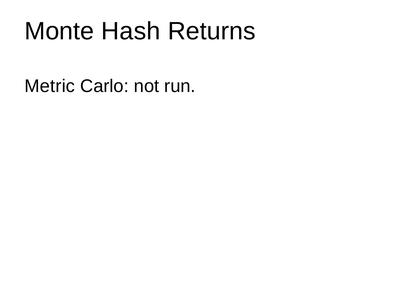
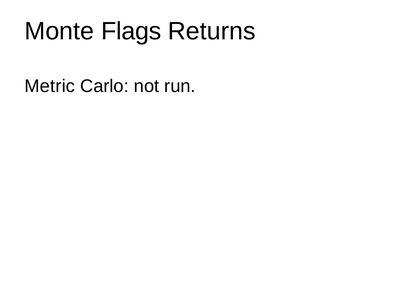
Hash: Hash -> Flags
